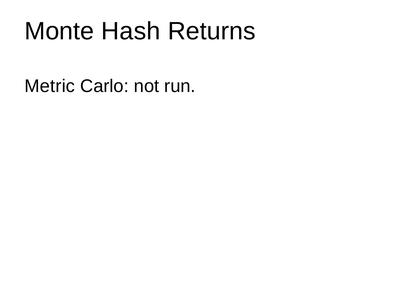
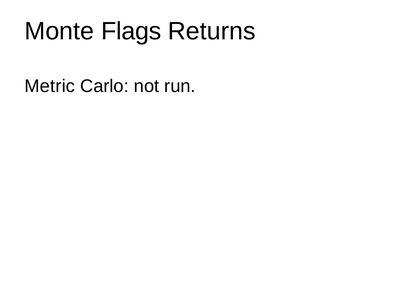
Hash: Hash -> Flags
